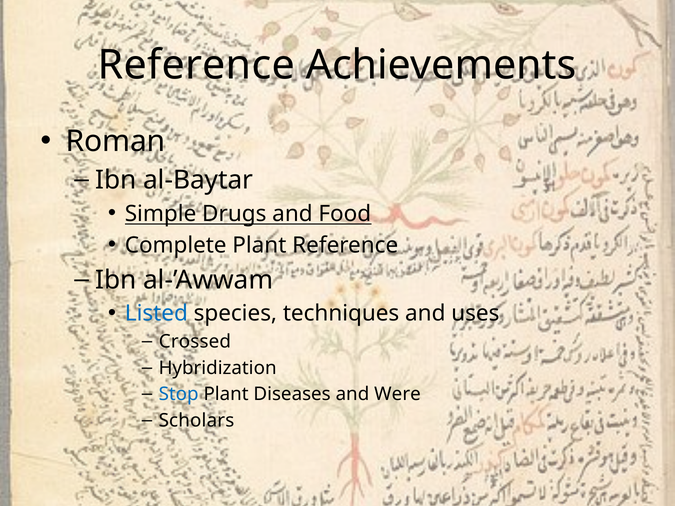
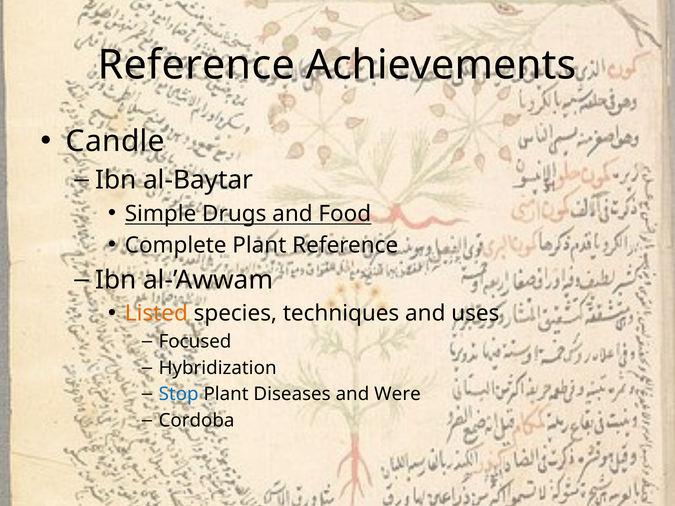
Roman: Roman -> Candle
Listed colour: blue -> orange
Crossed: Crossed -> Focused
Scholars: Scholars -> Cordoba
